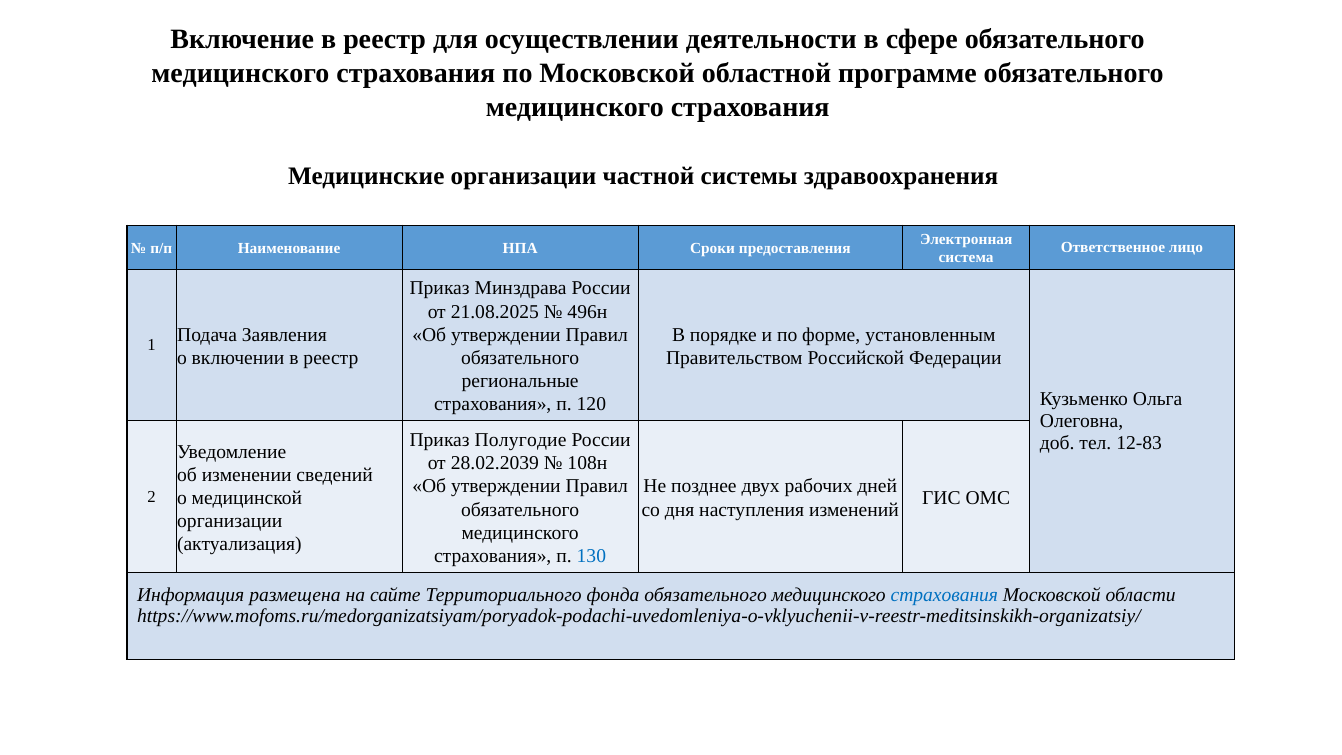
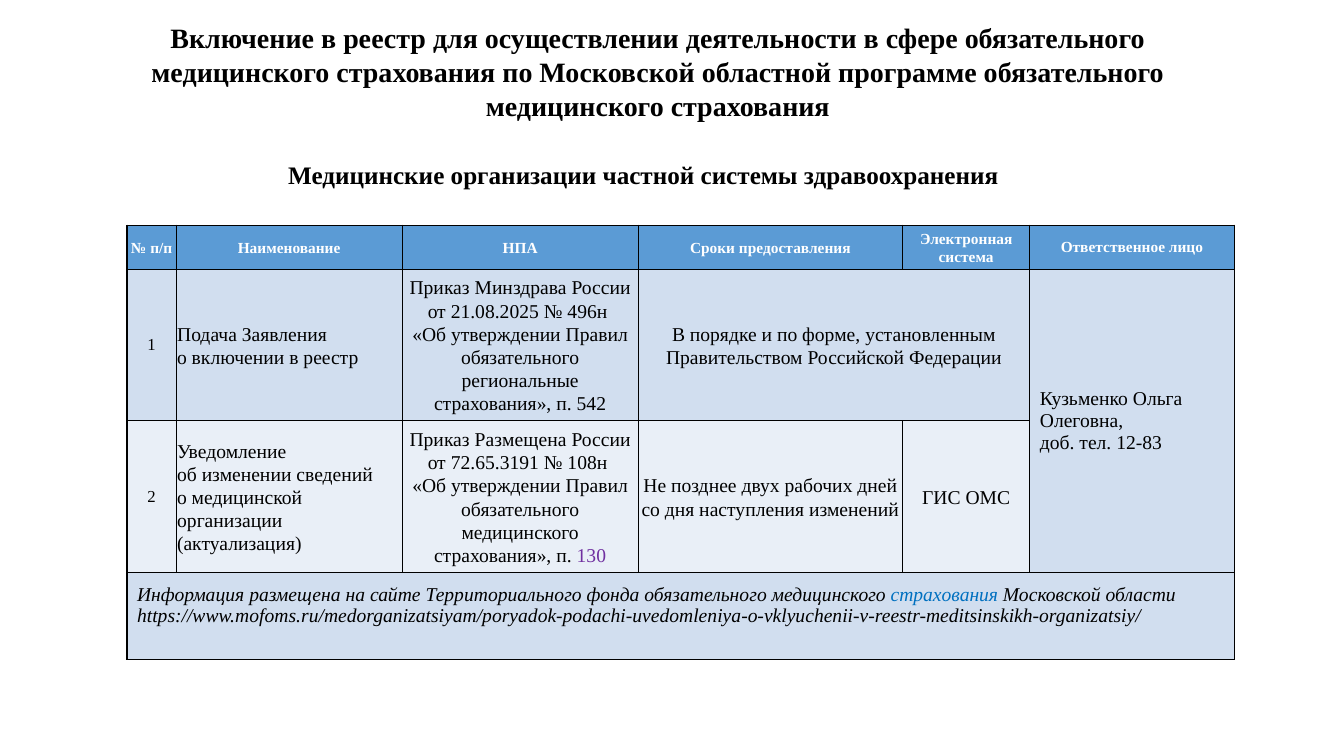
120: 120 -> 542
Приказ Полугодие: Полугодие -> Размещена
28.02.2039: 28.02.2039 -> 72.65.3191
130 colour: blue -> purple
